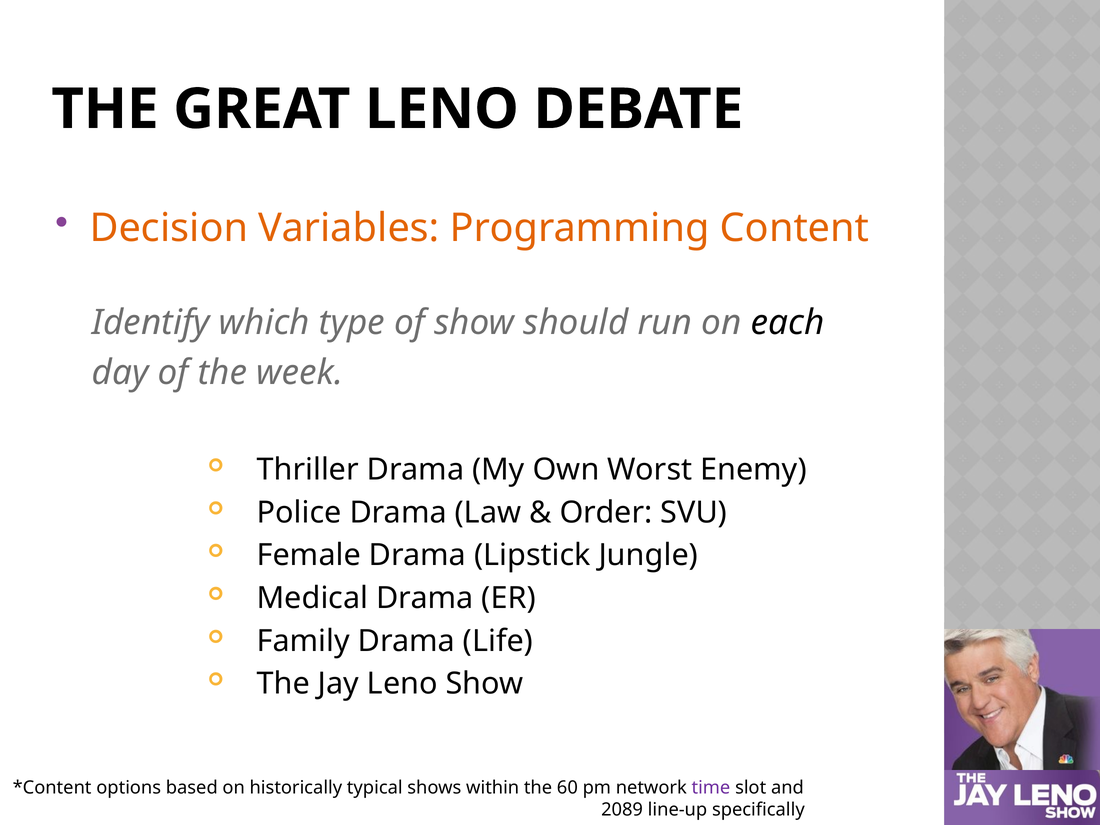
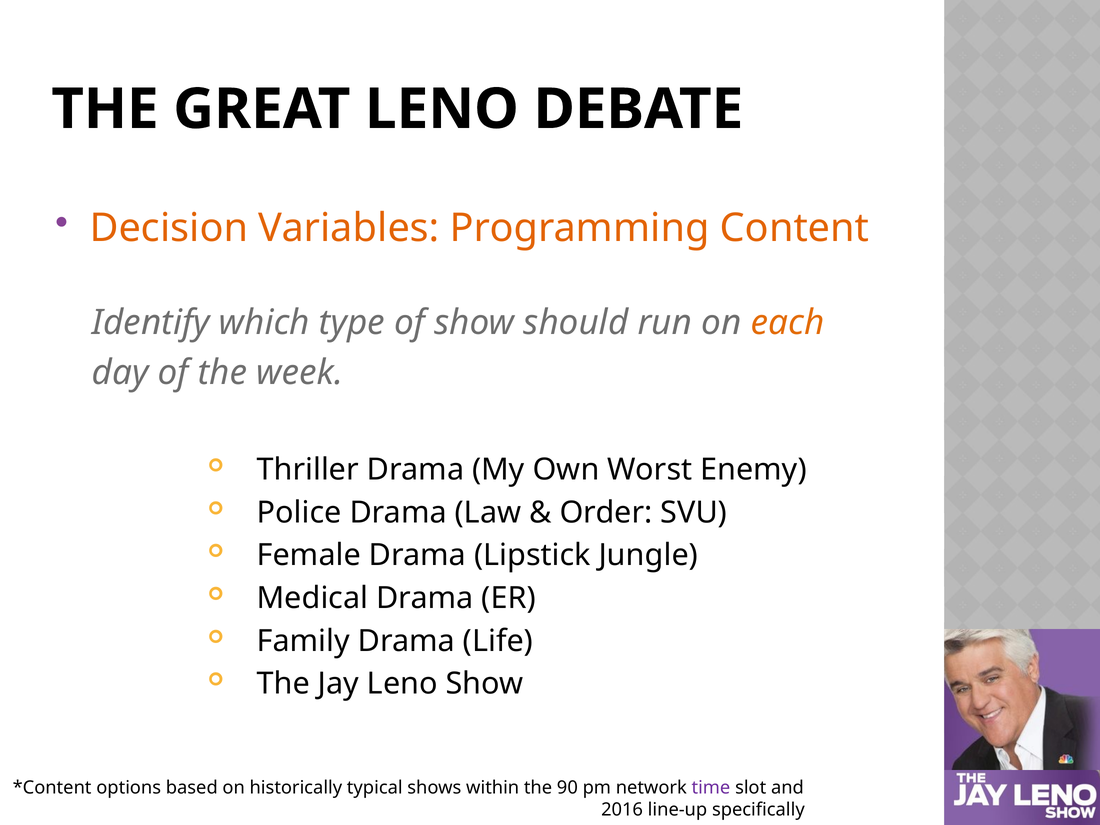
each colour: black -> orange
60: 60 -> 90
2089: 2089 -> 2016
